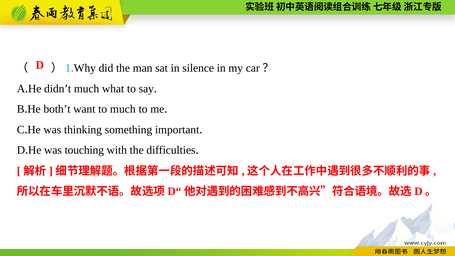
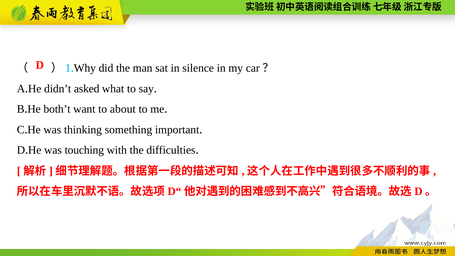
didn’t much: much -> asked
to much: much -> about
